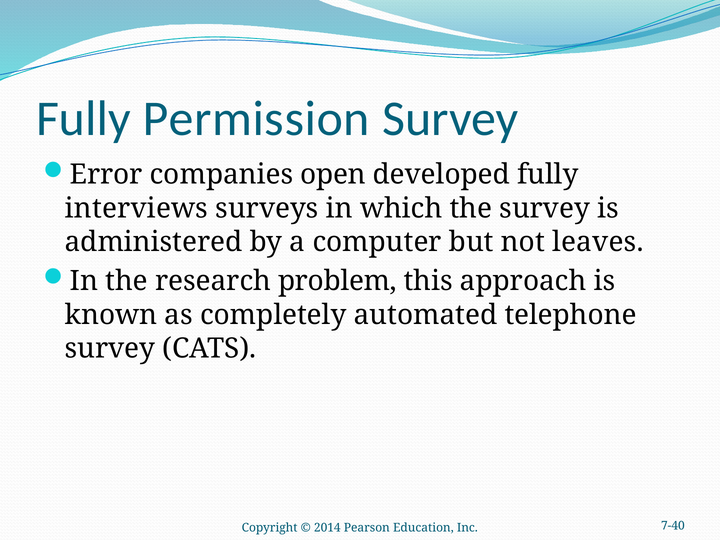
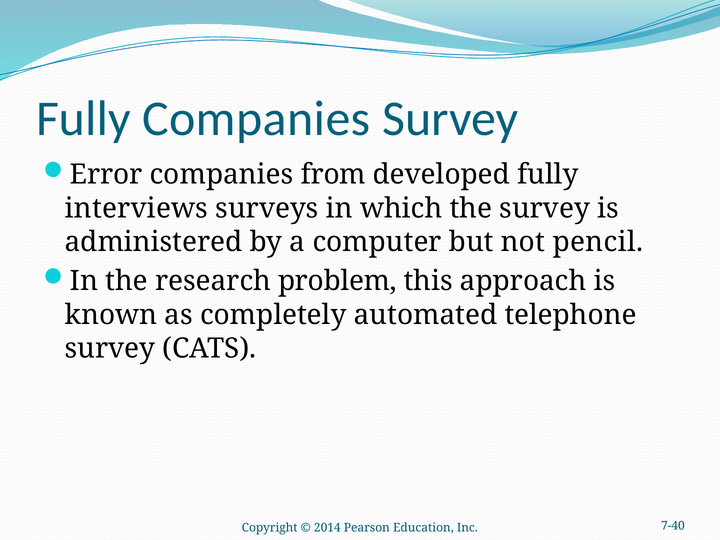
Fully Permission: Permission -> Companies
open: open -> from
leaves: leaves -> pencil
